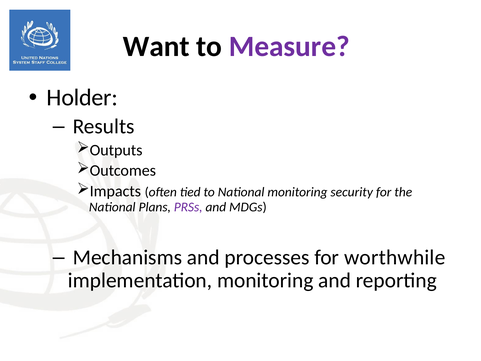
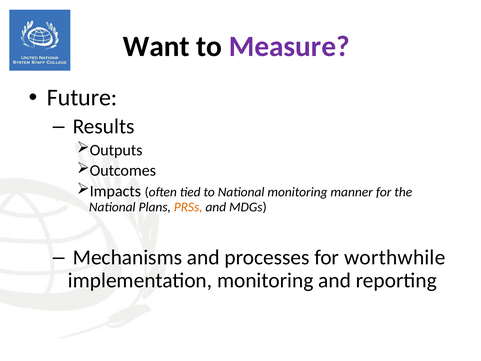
Holder: Holder -> Future
security: security -> manner
PRSs colour: purple -> orange
